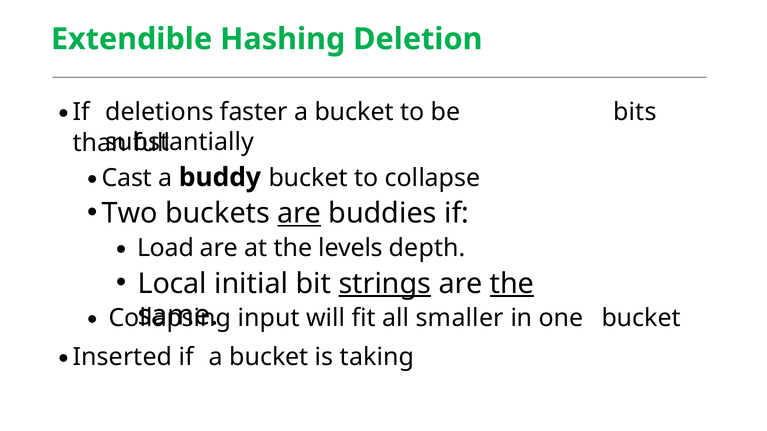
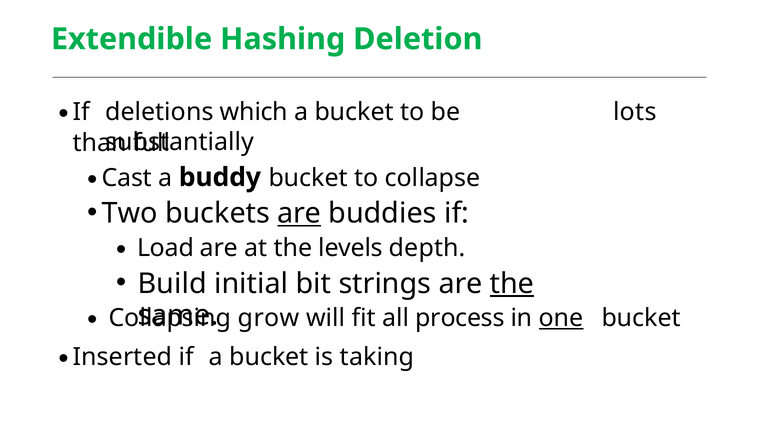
faster: faster -> which
bits: bits -> lots
Local: Local -> Build
strings underline: present -> none
input: input -> grow
smaller: smaller -> process
one underline: none -> present
